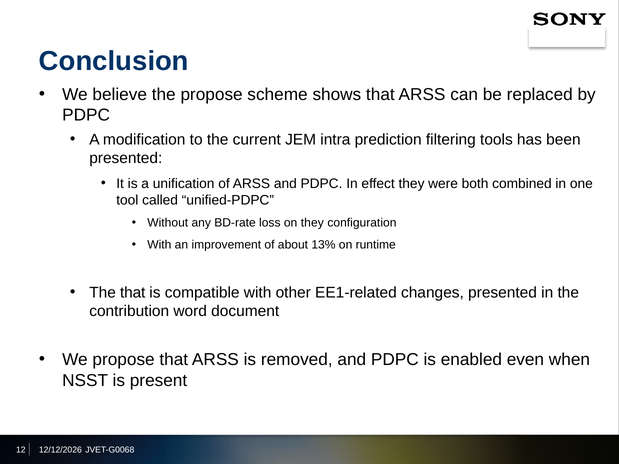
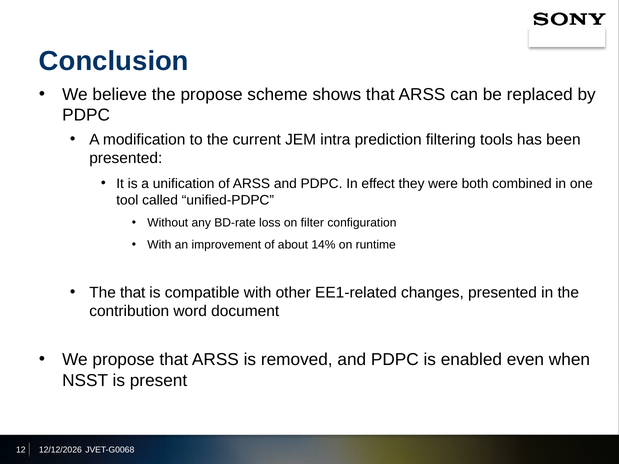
on they: they -> filter
13%: 13% -> 14%
